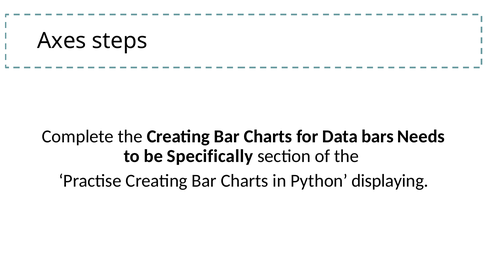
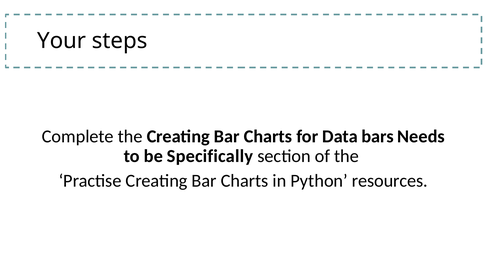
Axes: Axes -> Your
displaying: displaying -> resources
